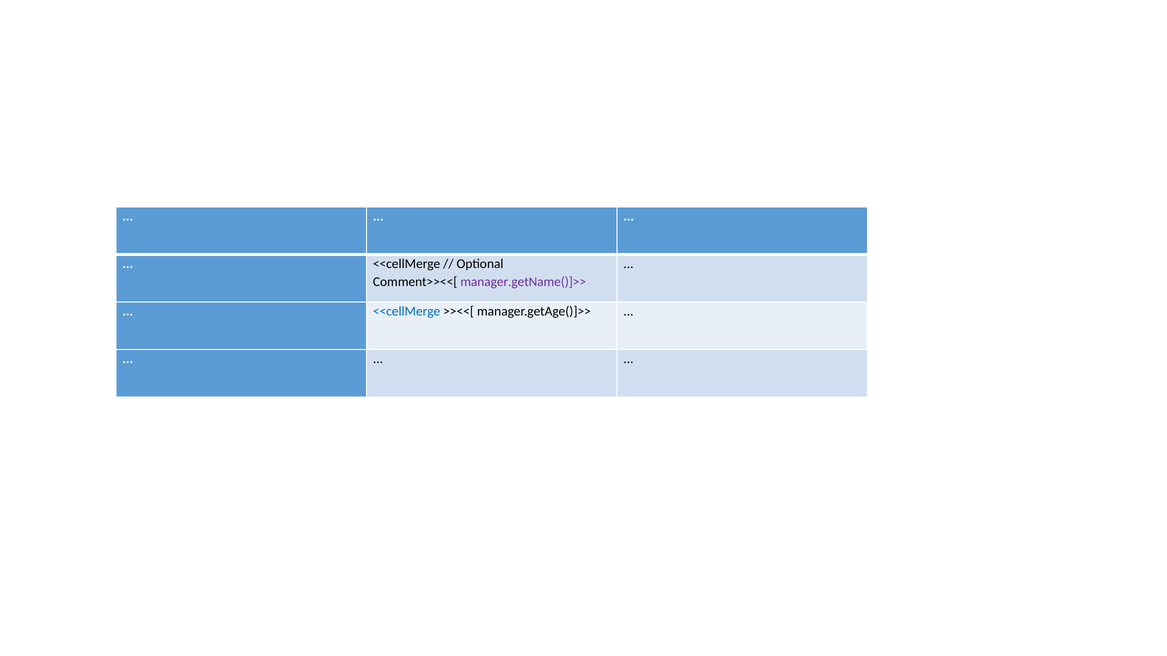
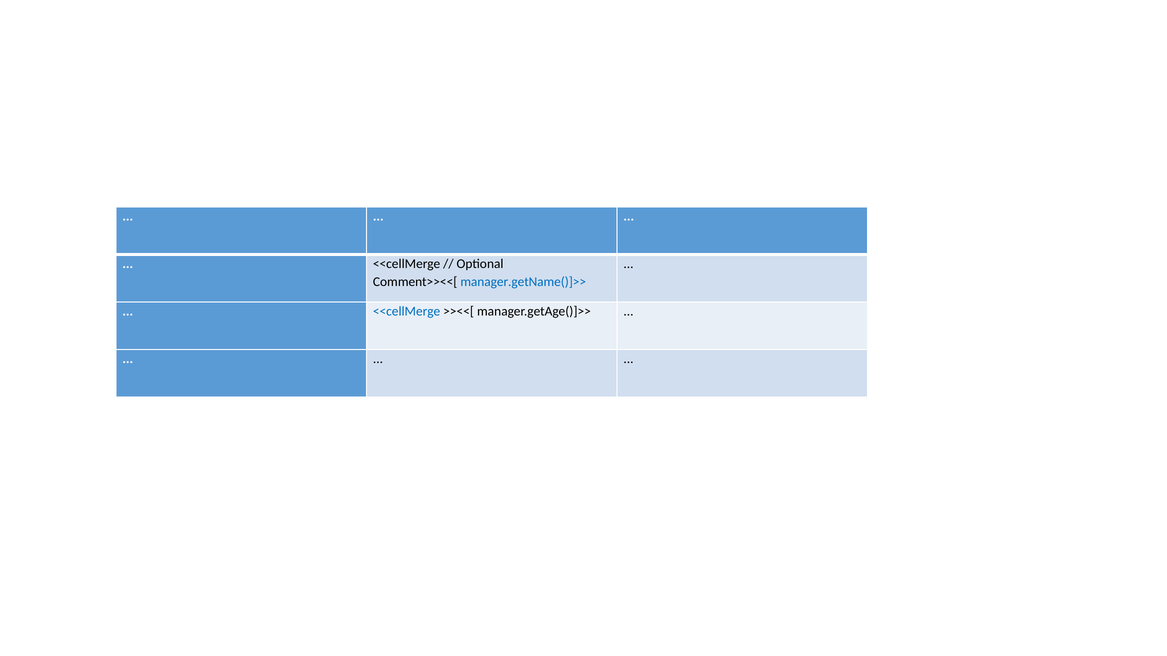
manager.getName()]>> colour: purple -> blue
